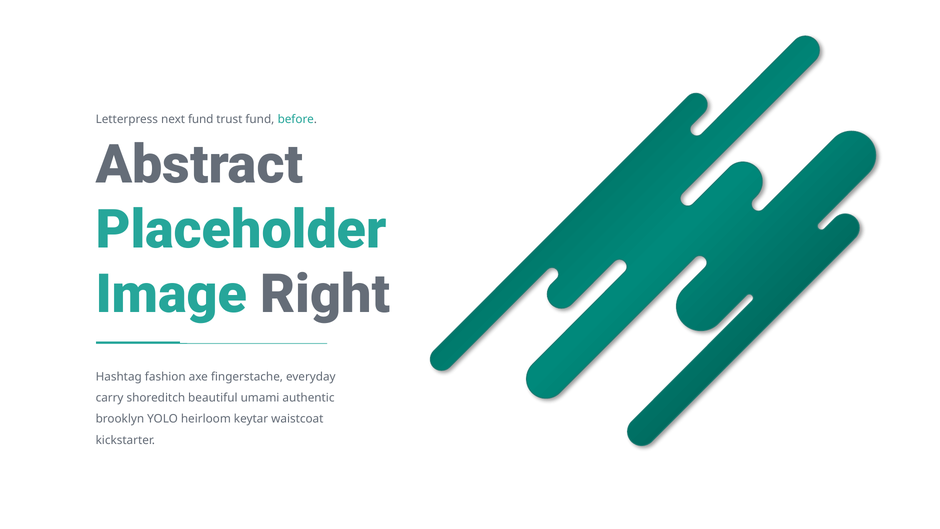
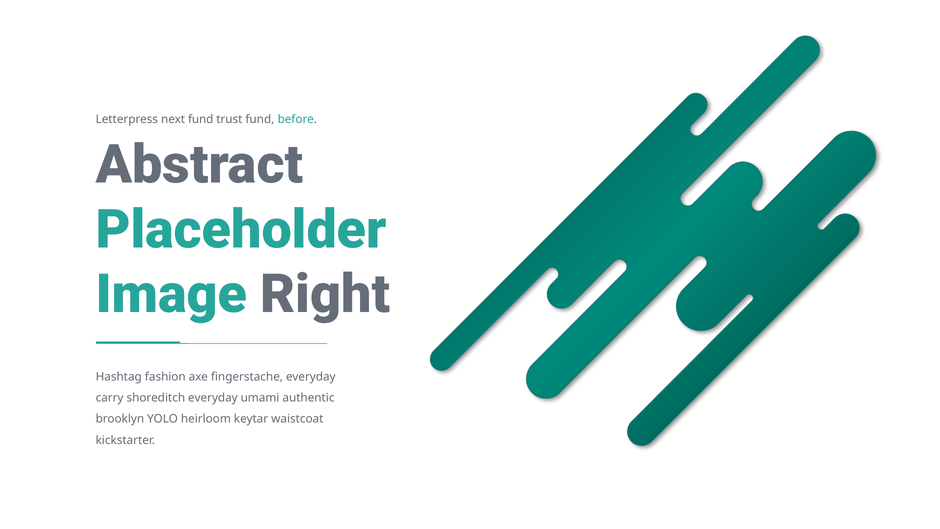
shoreditch beautiful: beautiful -> everyday
